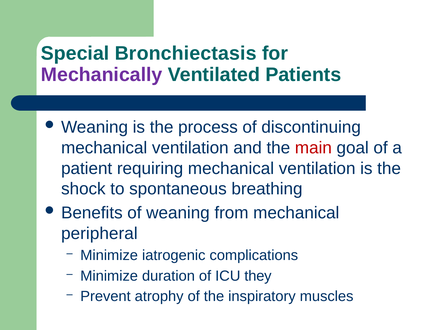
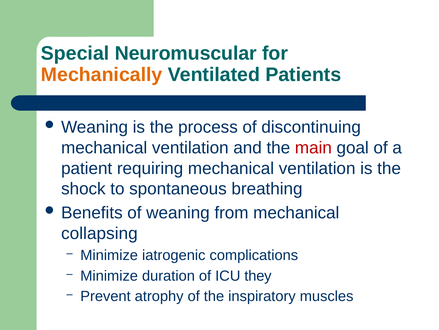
Bronchiectasis: Bronchiectasis -> Neuromuscular
Mechanically colour: purple -> orange
peripheral: peripheral -> collapsing
